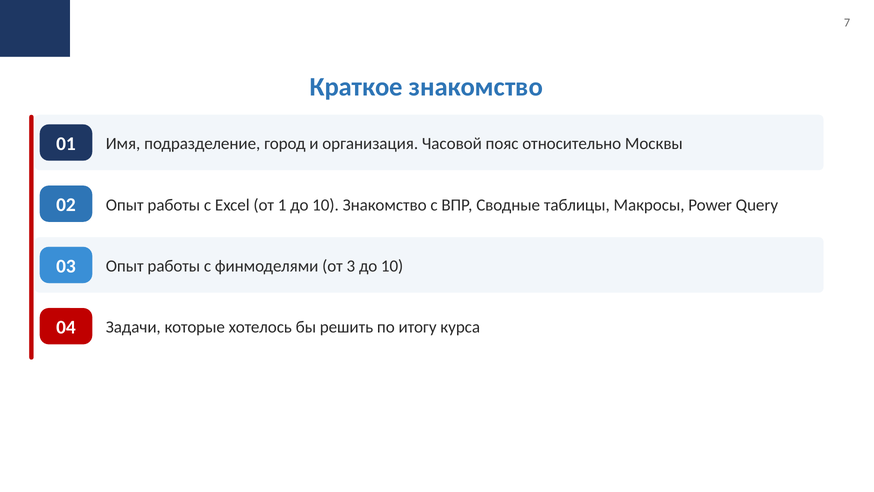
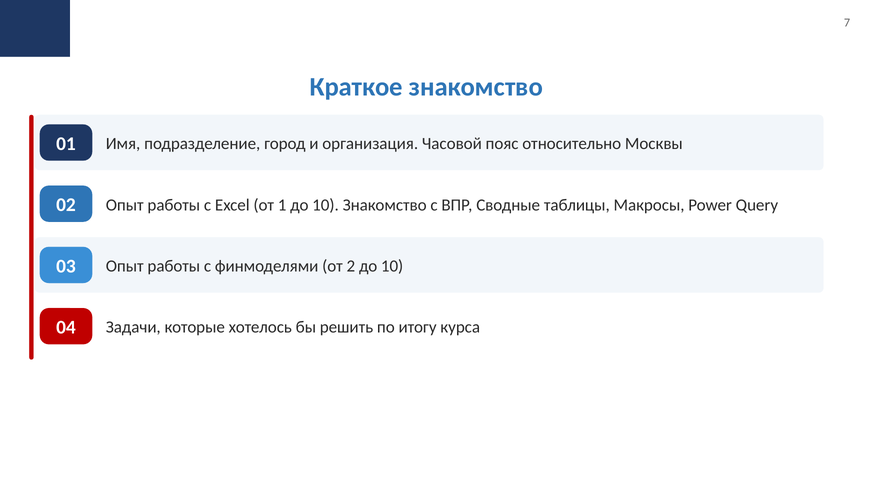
3: 3 -> 2
